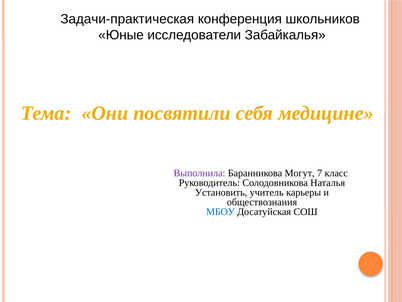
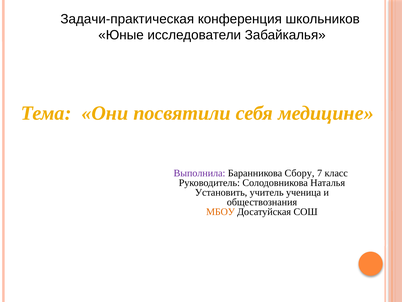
Могут: Могут -> Сбору
учитель карьеры: карьеры -> ученица
МБОУ colour: blue -> orange
